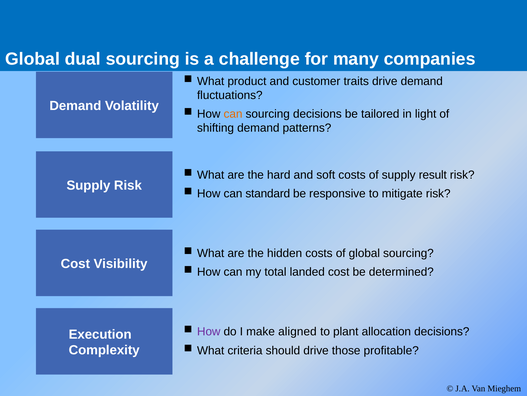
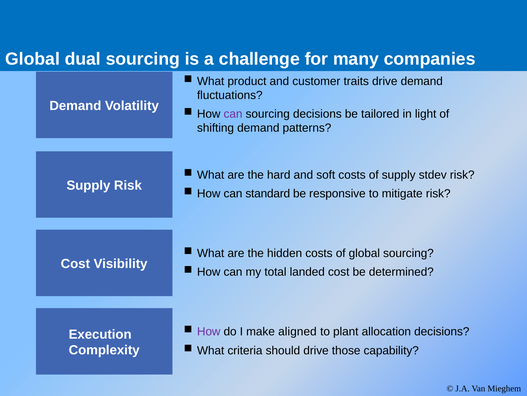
can at (233, 114) colour: orange -> purple
result: result -> stdev
profitable: profitable -> capability
